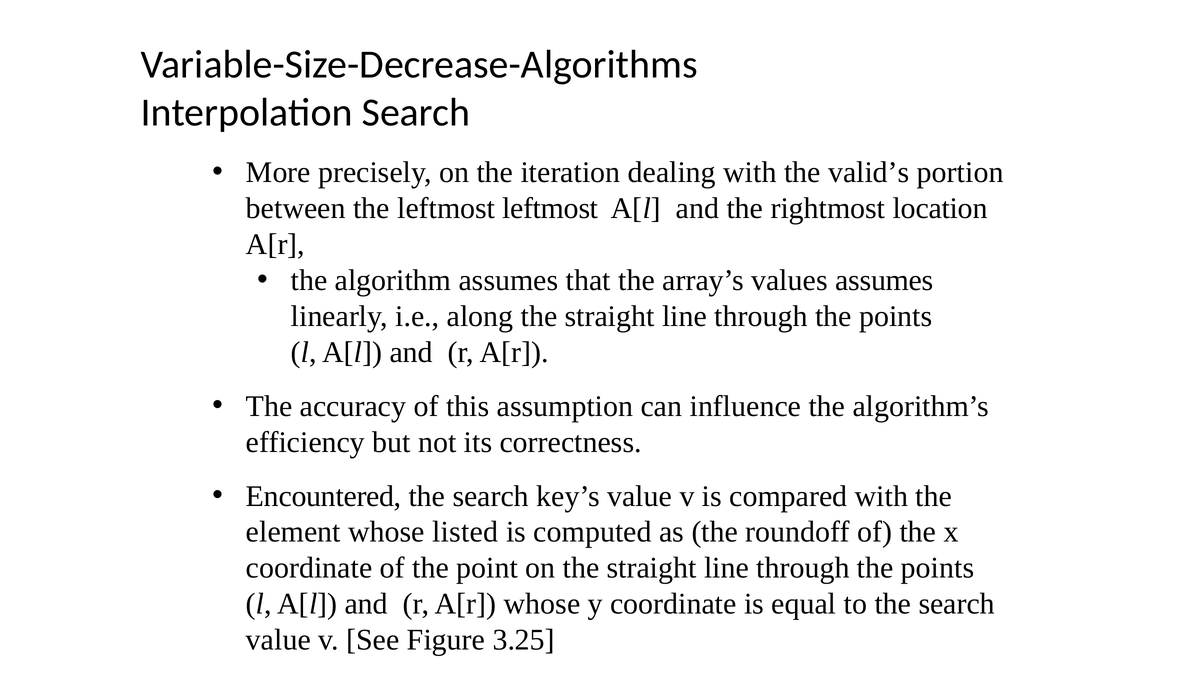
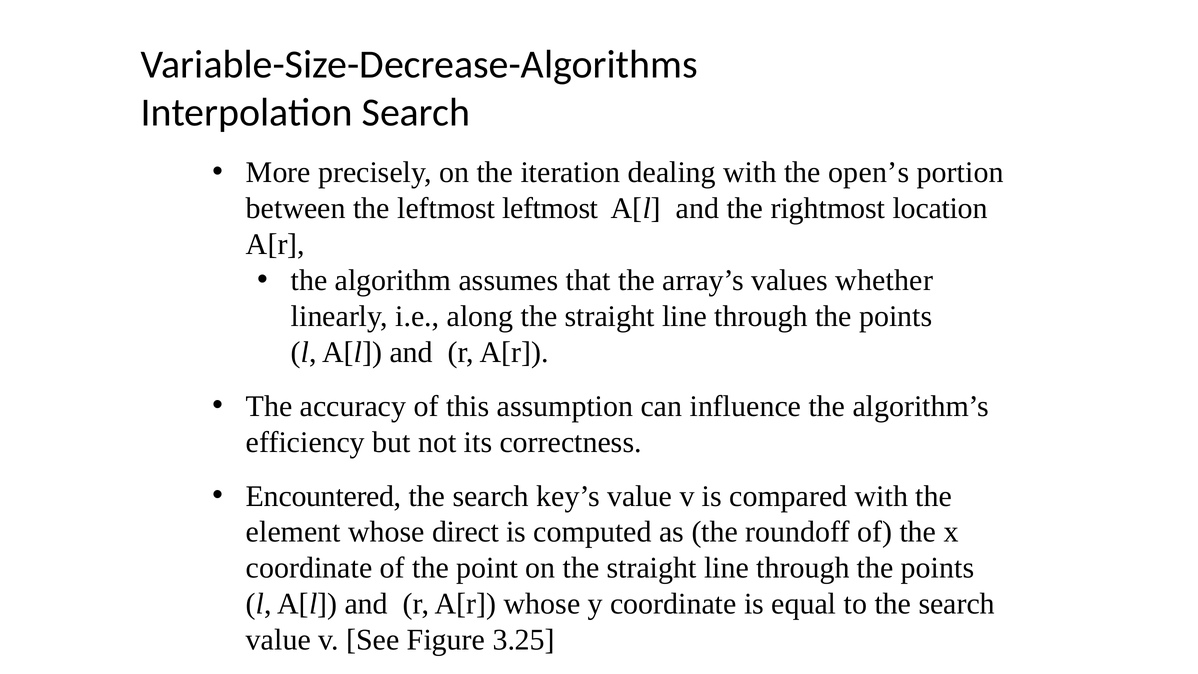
valid’s: valid’s -> open’s
values assumes: assumes -> whether
listed: listed -> direct
